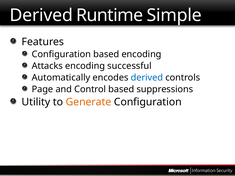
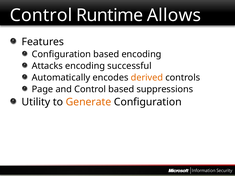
Derived at (41, 15): Derived -> Control
Simple: Simple -> Allows
derived at (147, 78) colour: blue -> orange
